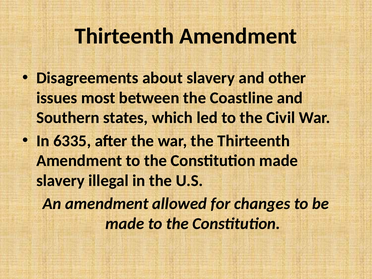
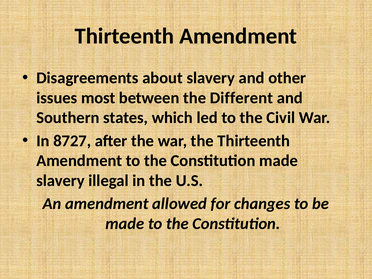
Coastline: Coastline -> Different
6335: 6335 -> 8727
